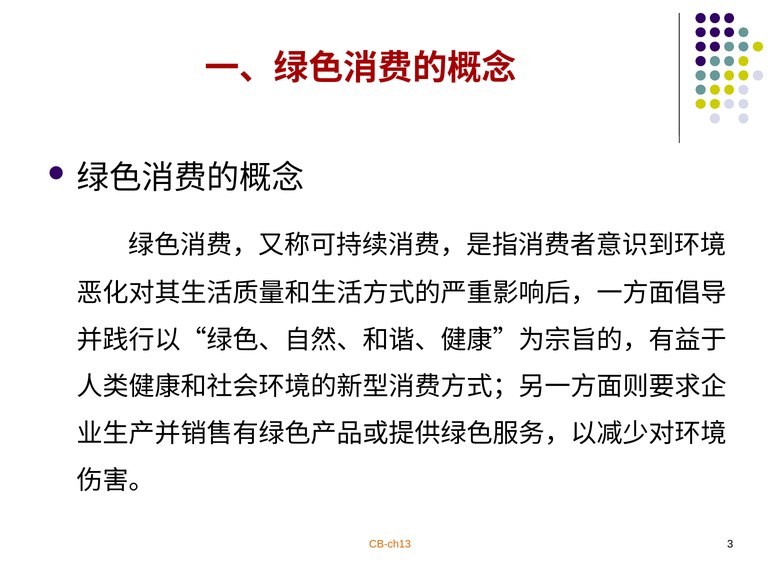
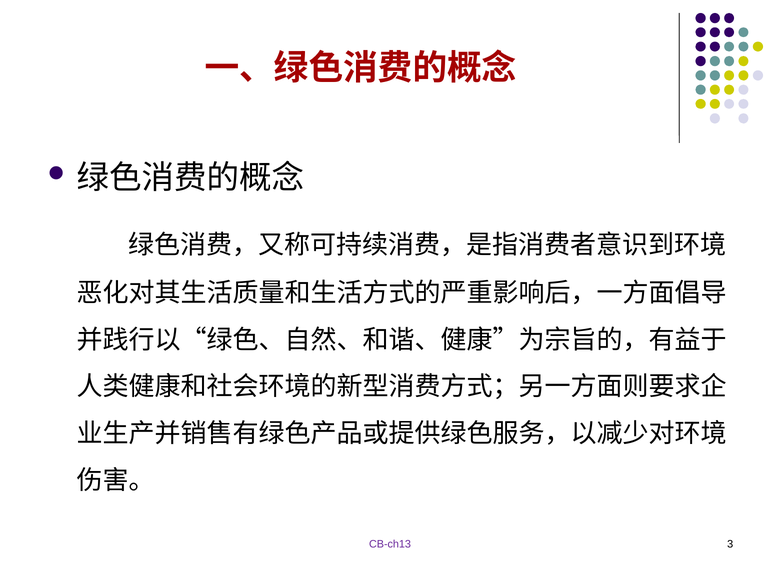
CB-ch13 colour: orange -> purple
